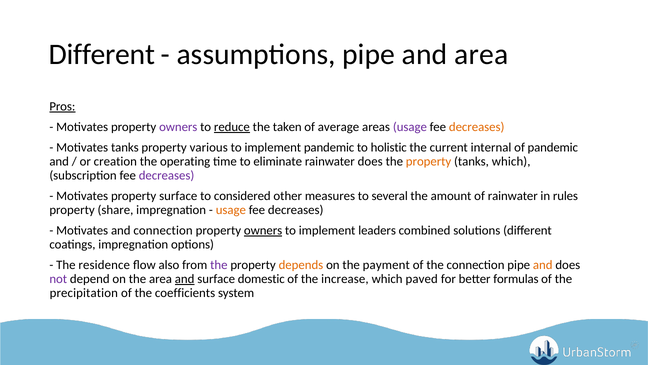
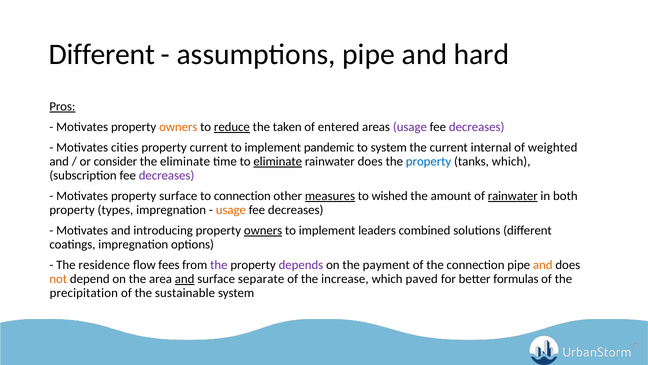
and area: area -> hard
owners at (178, 127) colour: purple -> orange
average: average -> entered
decreases at (477, 127) colour: orange -> purple
Motivates tanks: tanks -> cities
property various: various -> current
to holistic: holistic -> system
of pandemic: pandemic -> weighted
creation: creation -> consider
the operating: operating -> eliminate
eliminate at (278, 161) underline: none -> present
property at (429, 161) colour: orange -> blue
to considered: considered -> connection
measures underline: none -> present
several: several -> wished
rainwater at (513, 196) underline: none -> present
rules: rules -> both
share: share -> types
and connection: connection -> introducing
also: also -> fees
depends colour: orange -> purple
not colour: purple -> orange
domestic: domestic -> separate
coefficients: coefficients -> sustainable
